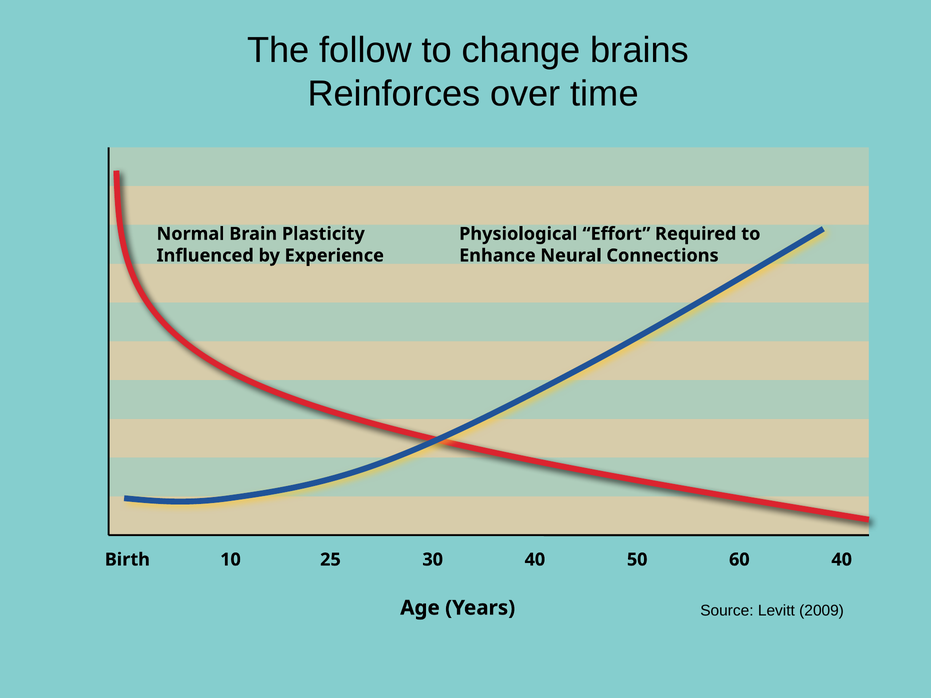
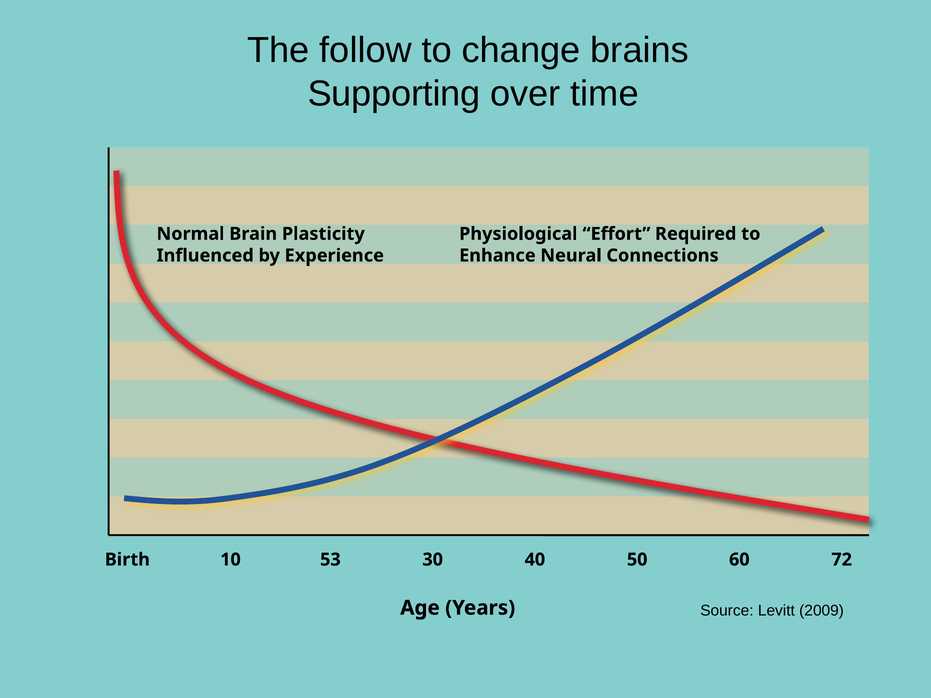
Reinforces: Reinforces -> Supporting
25: 25 -> 53
60 40: 40 -> 72
